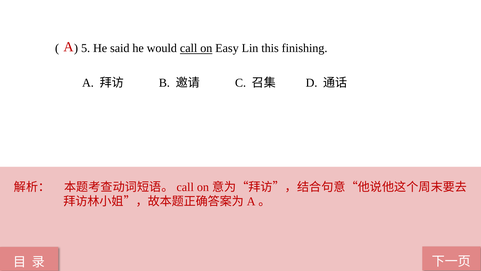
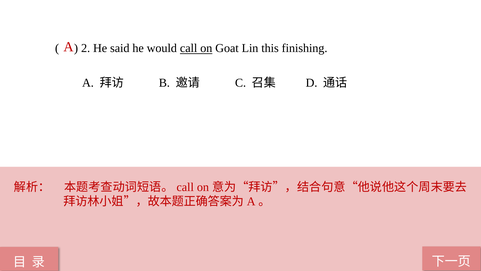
5: 5 -> 2
Easy: Easy -> Goat
